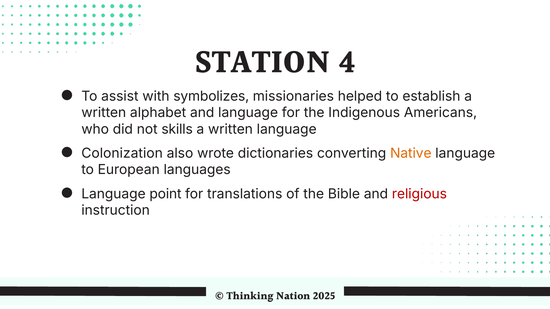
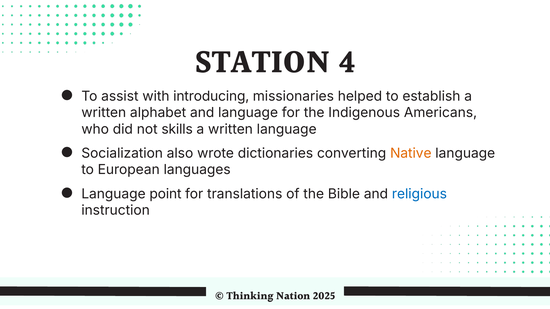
symbolizes: symbolizes -> introducing
Colonization: Colonization -> Socialization
religious colour: red -> blue
